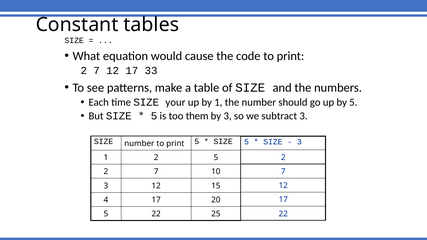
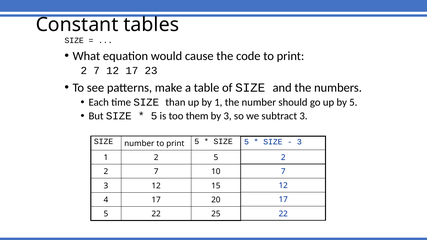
33: 33 -> 23
your: your -> than
